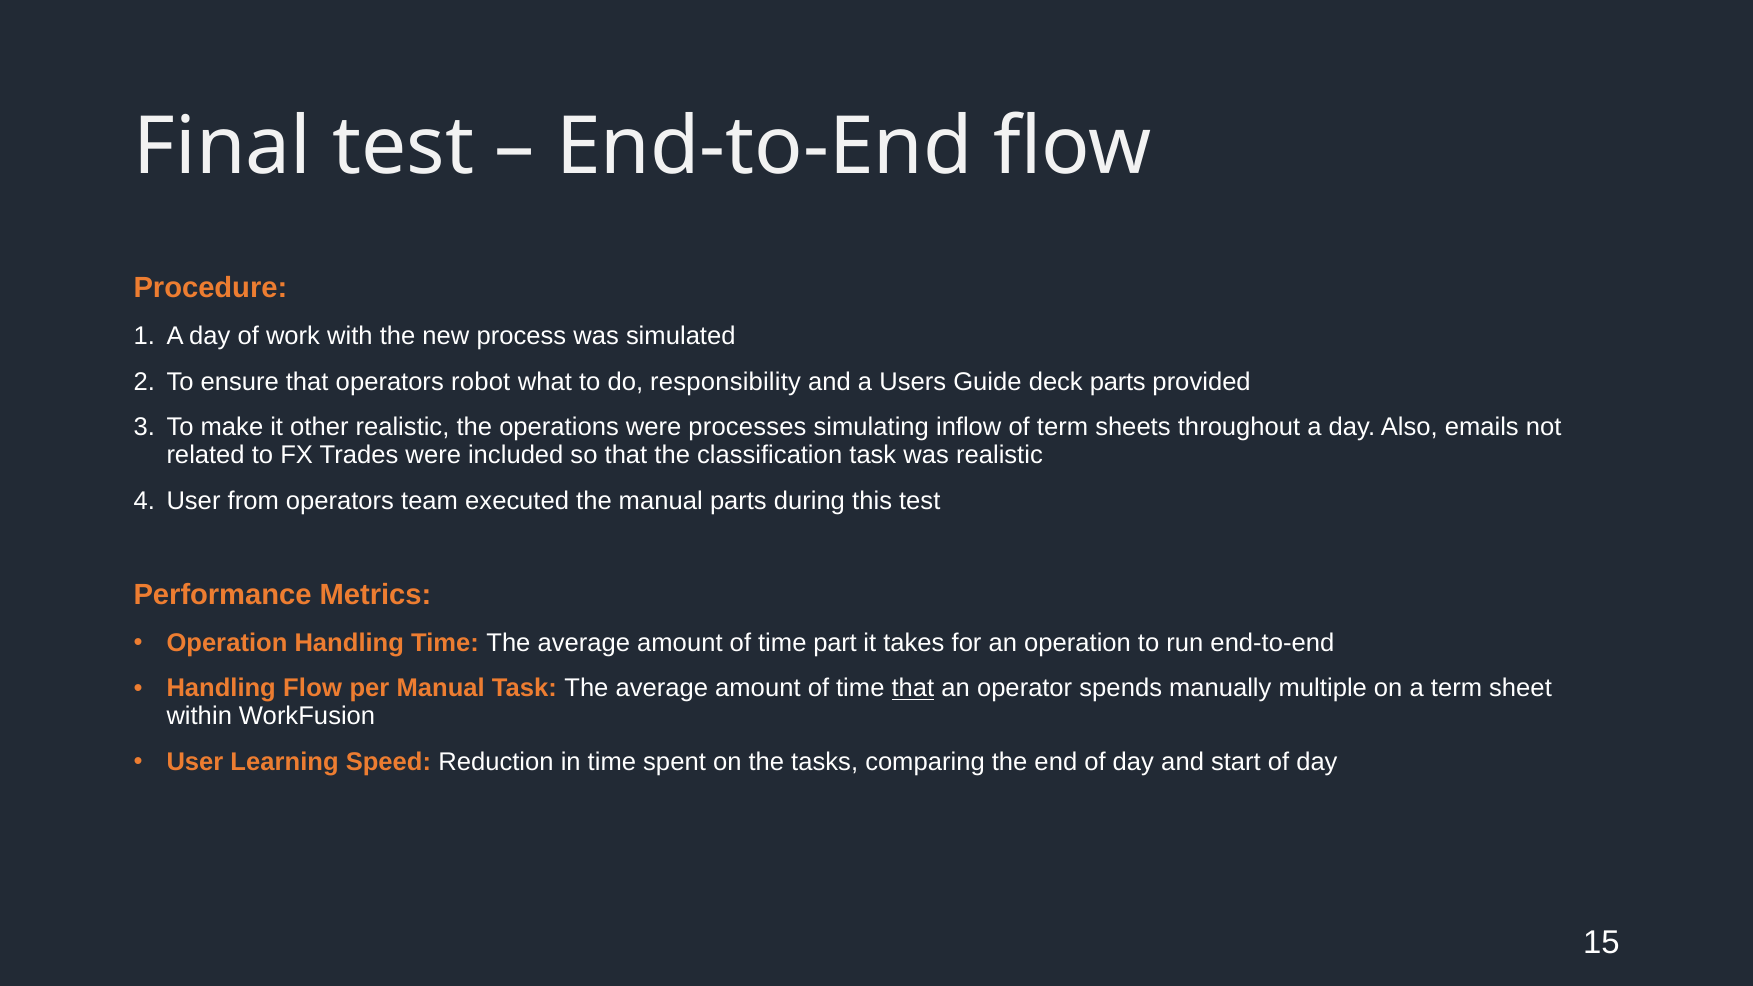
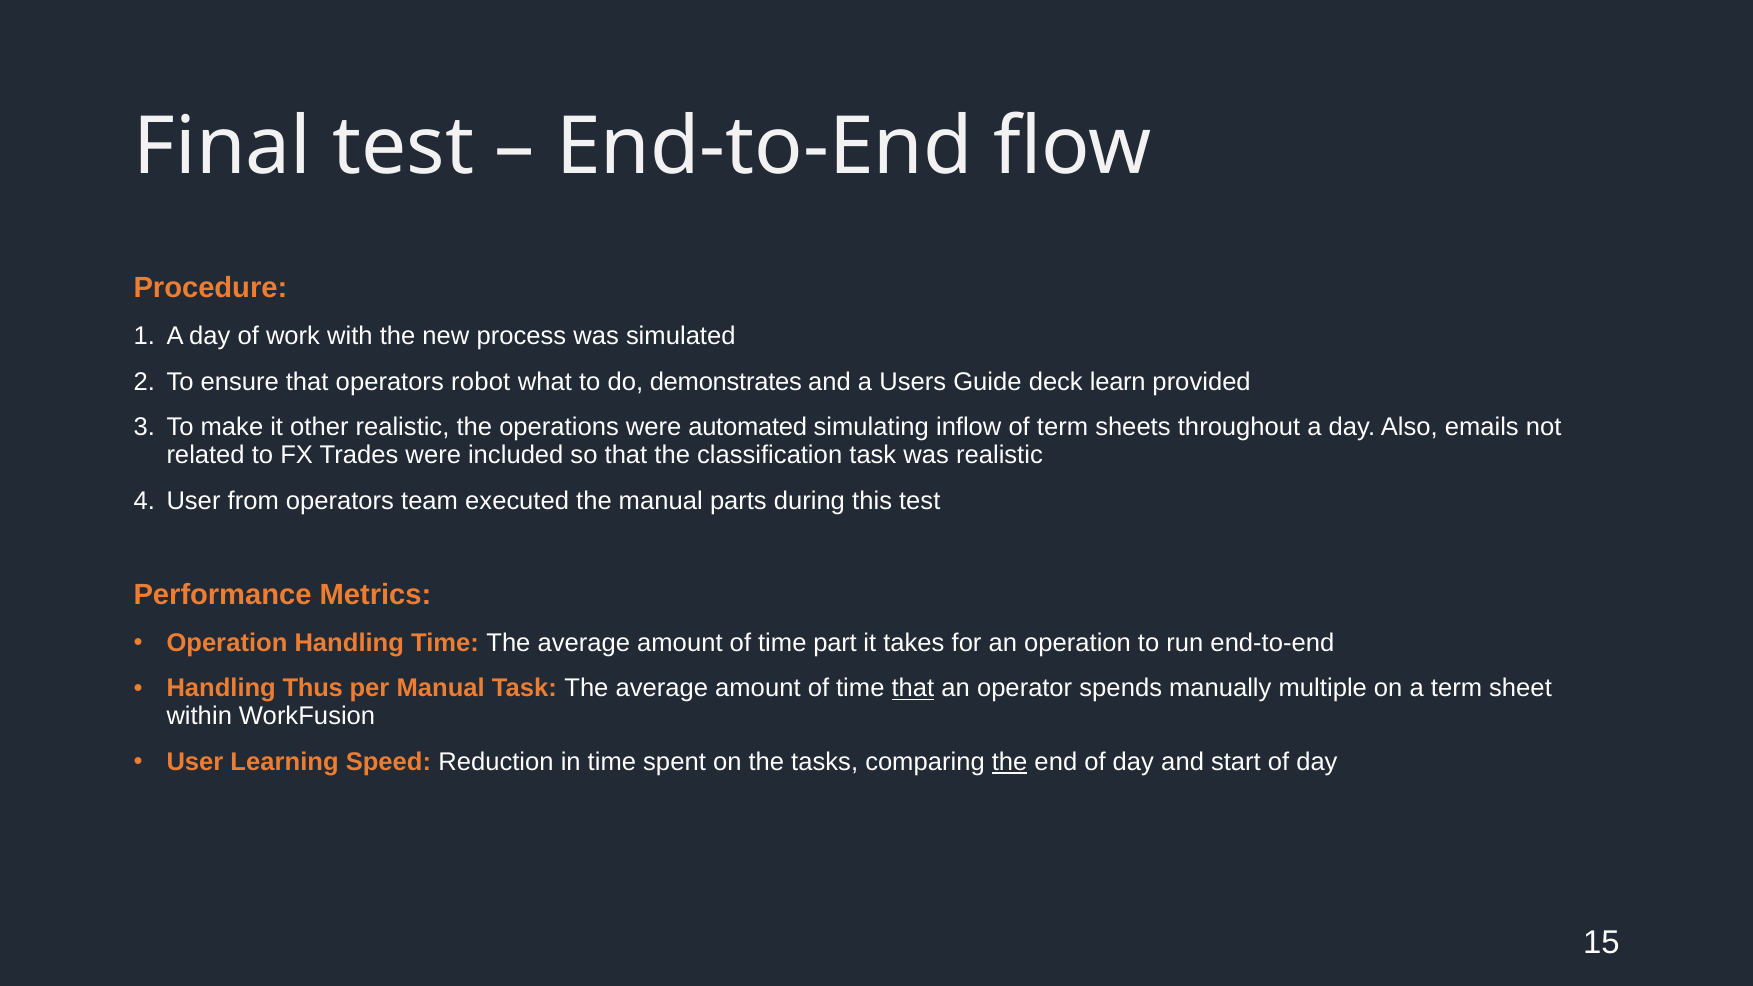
responsibility: responsibility -> demonstrates
deck parts: parts -> learn
processes: processes -> automated
Handling Flow: Flow -> Thus
the at (1010, 762) underline: none -> present
